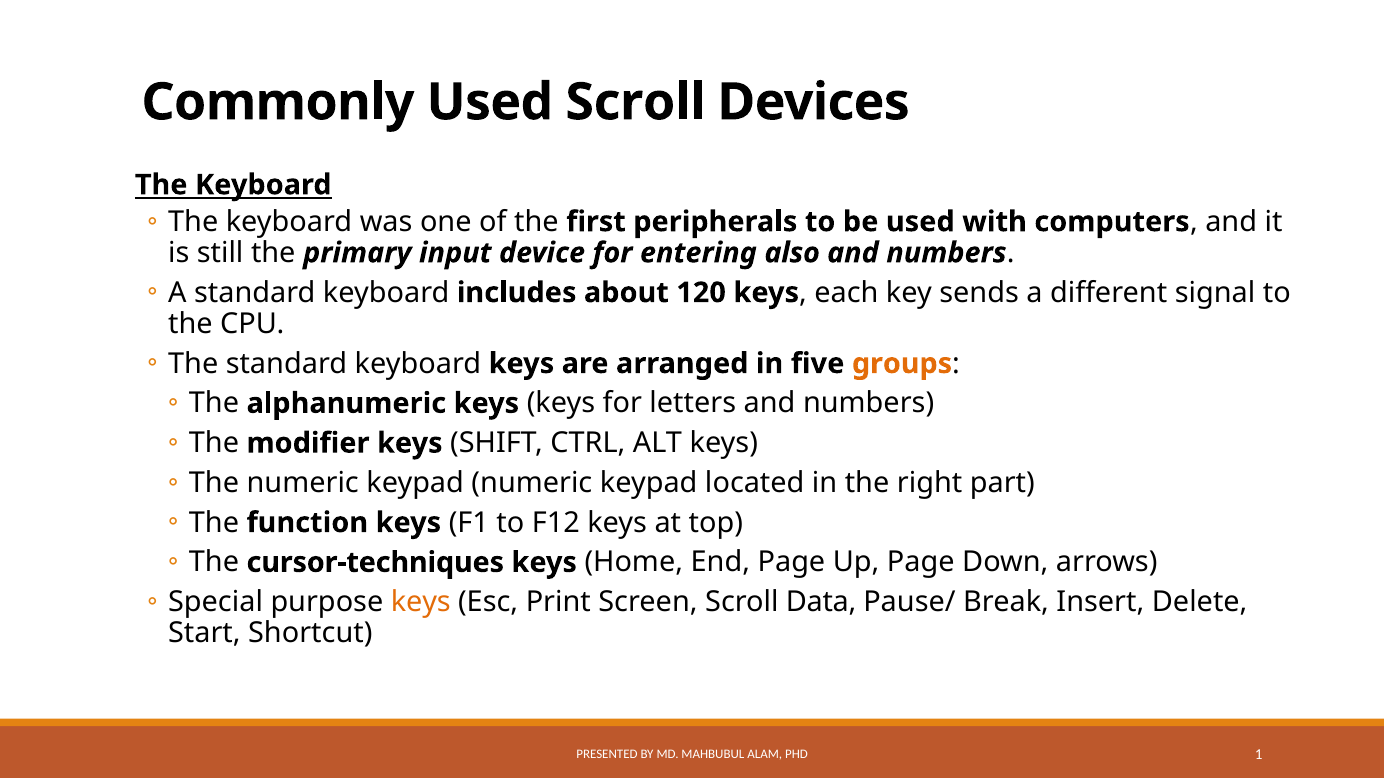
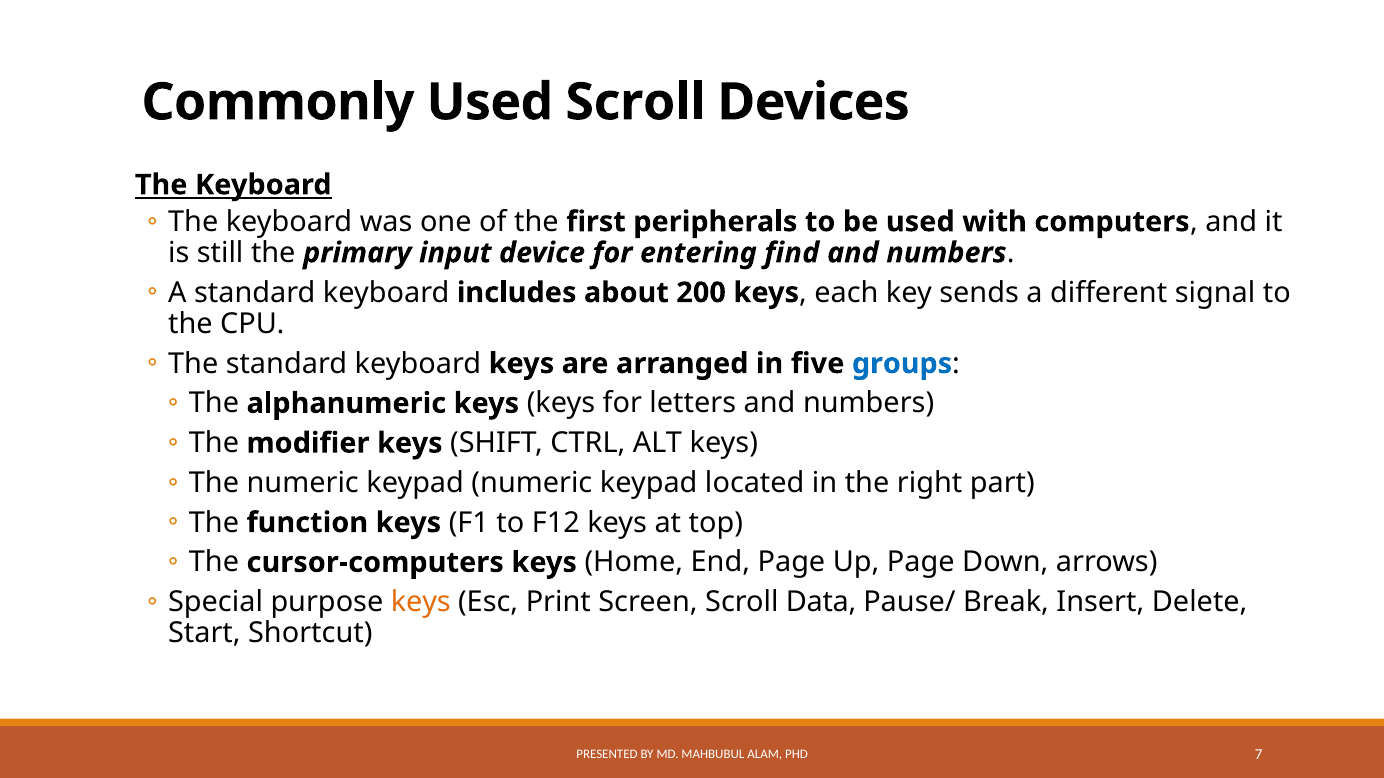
also: also -> find
120: 120 -> 200
groups colour: orange -> blue
cursor-techniques: cursor-techniques -> cursor-computers
1: 1 -> 7
